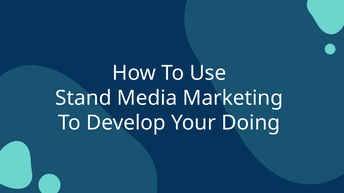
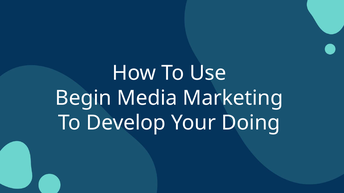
Stand: Stand -> Begin
